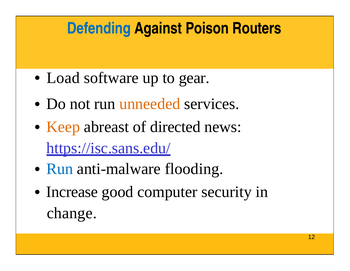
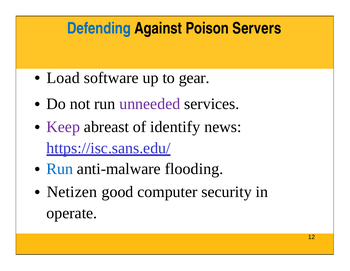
Routers: Routers -> Servers
unneeded colour: orange -> purple
Keep colour: orange -> purple
directed: directed -> identify
Increase: Increase -> Netizen
change: change -> operate
